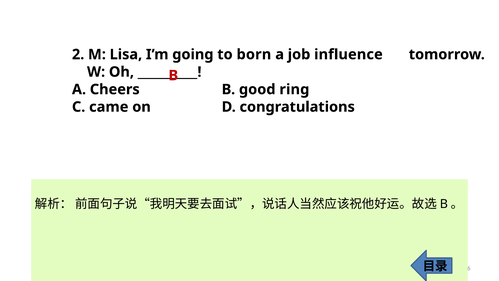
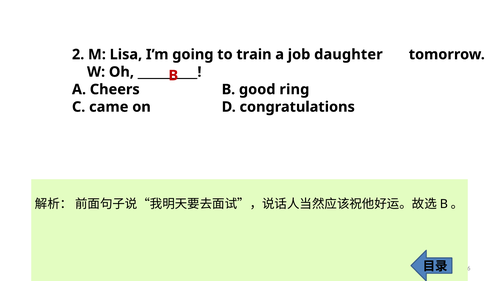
born: born -> train
influence: influence -> daughter
